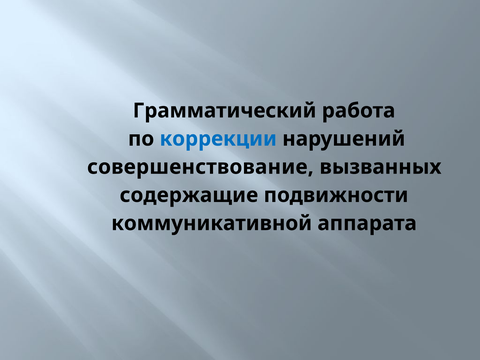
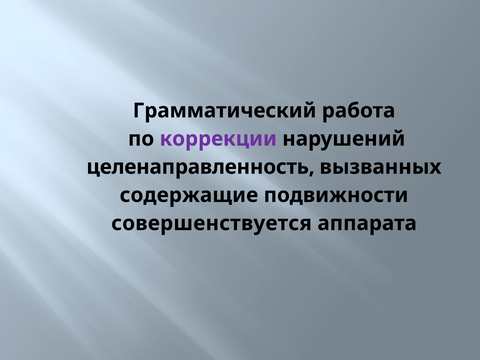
коррекции colour: blue -> purple
совершенствование: совершенствование -> целенаправленность
коммуникативной: коммуникативной -> совершенствуется
